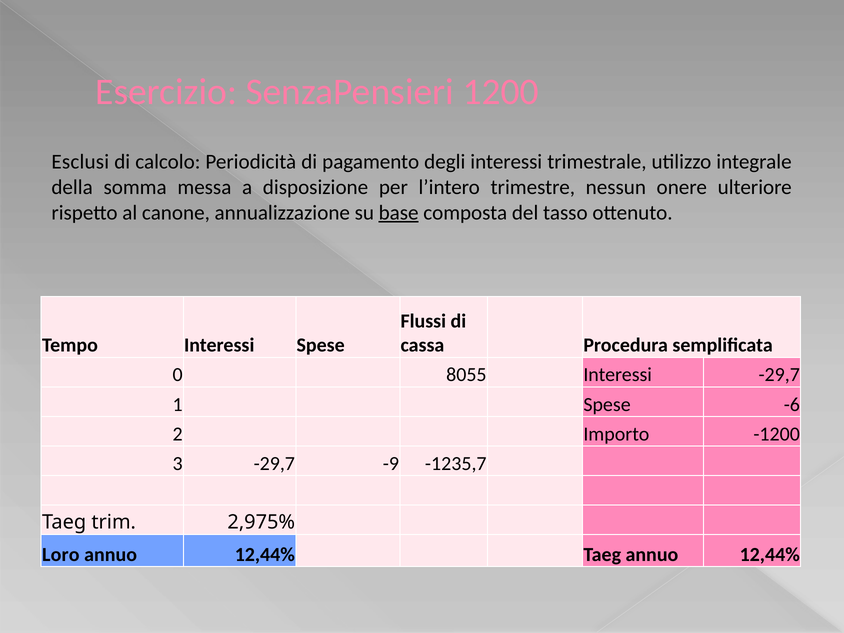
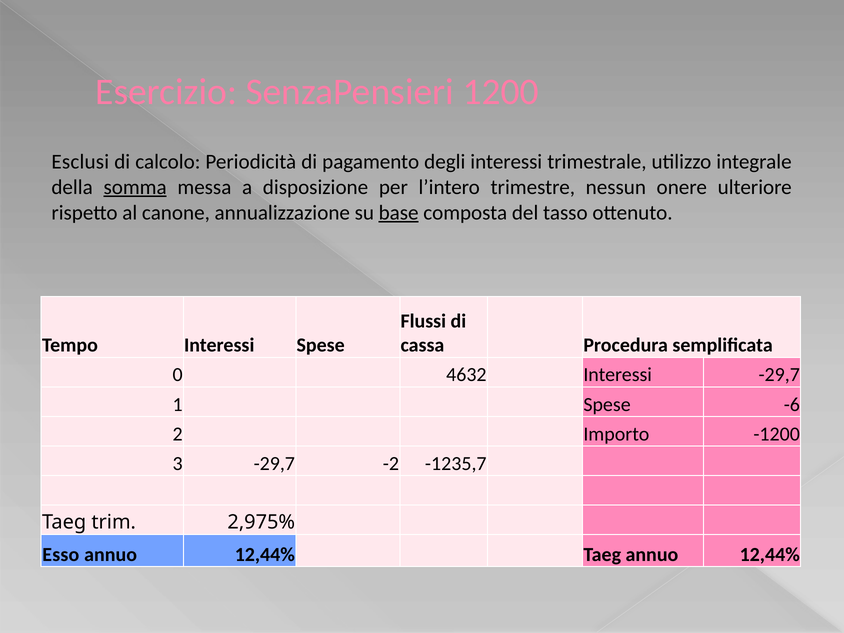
somma underline: none -> present
8055: 8055 -> 4632
-9: -9 -> -2
Loro: Loro -> Esso
